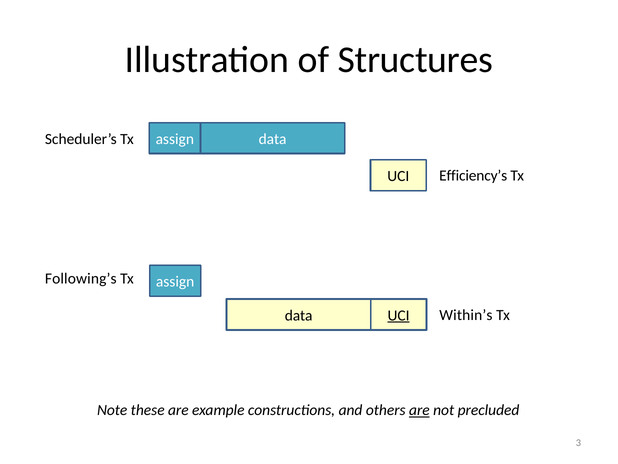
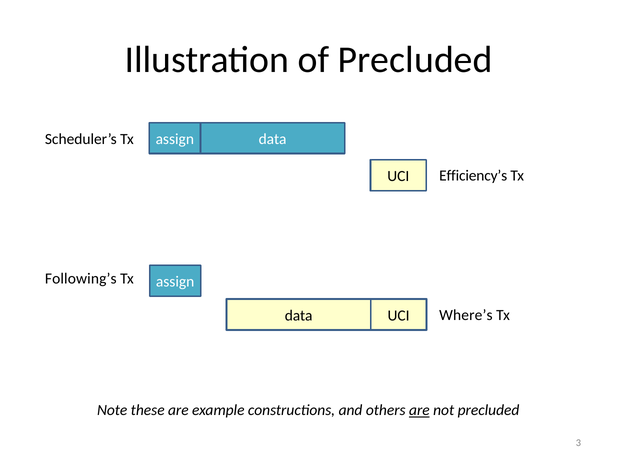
of Structures: Structures -> Precluded
Within’s: Within’s -> Where’s
UCI at (399, 315) underline: present -> none
